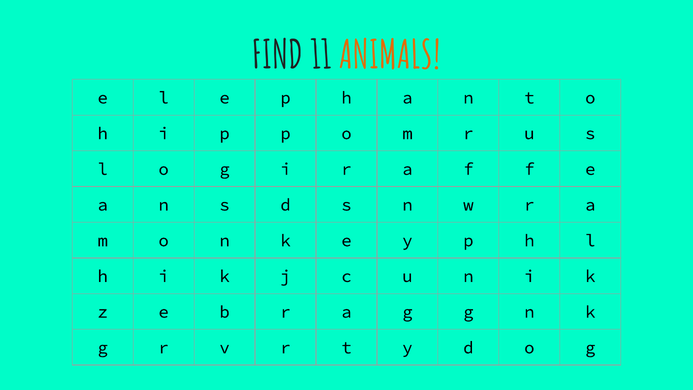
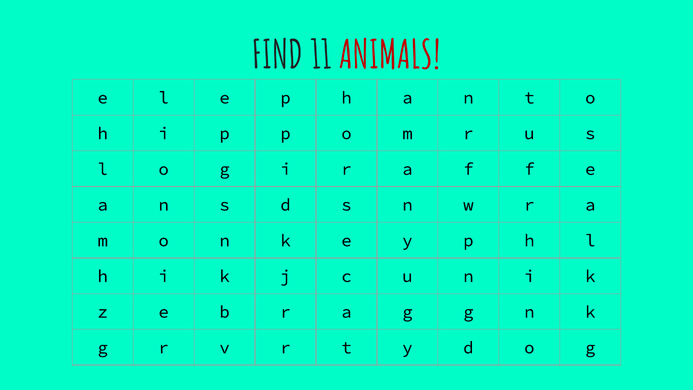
ANIMALS colour: orange -> red
